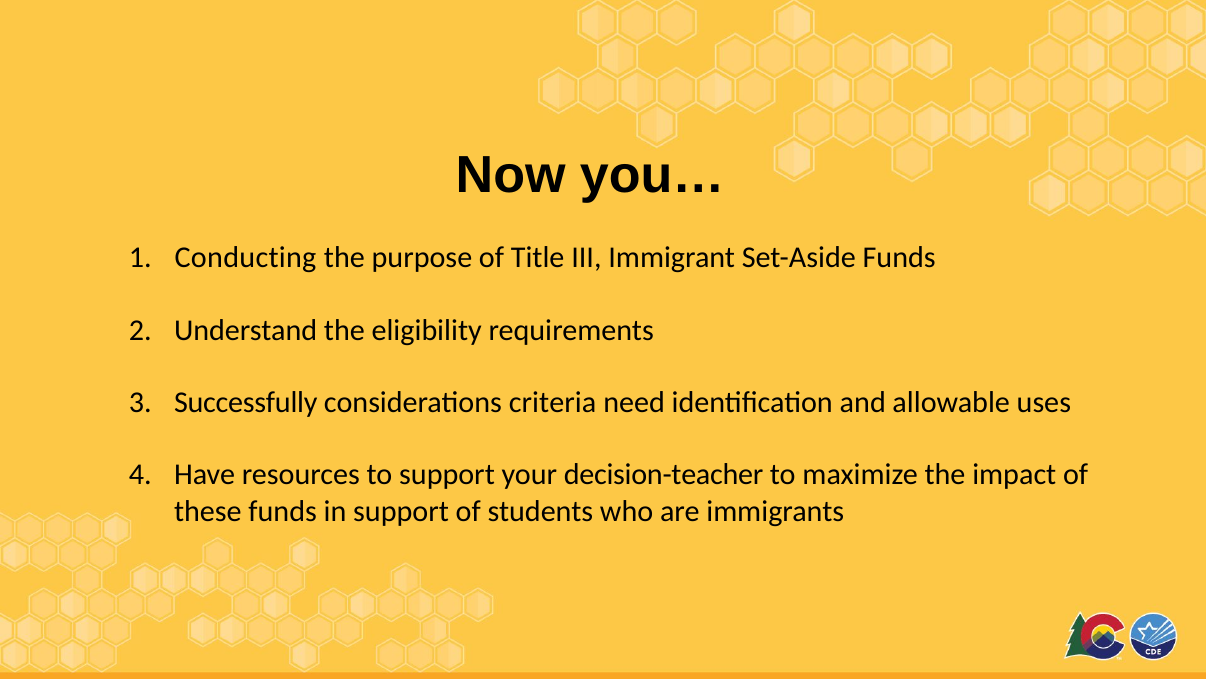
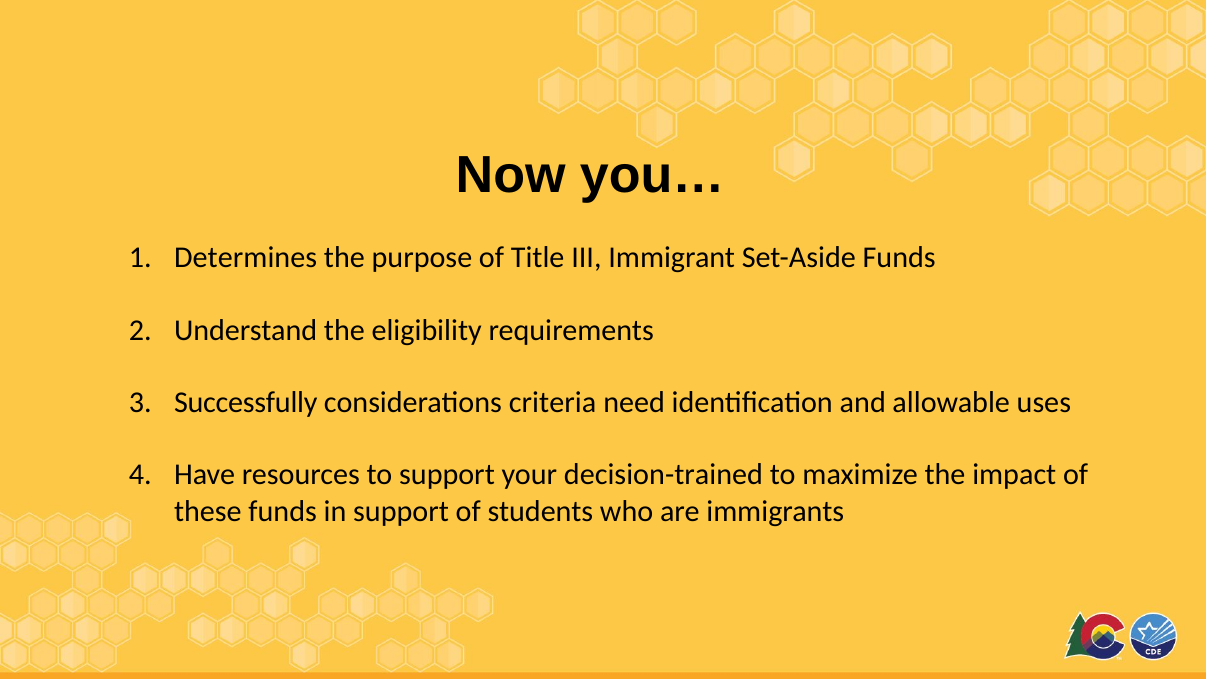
Conducting: Conducting -> Determines
decision-teacher: decision-teacher -> decision-trained
